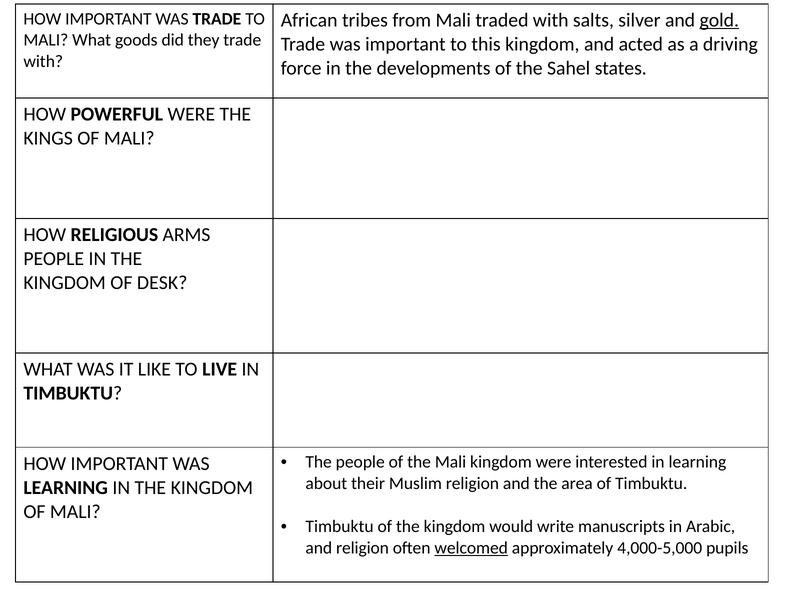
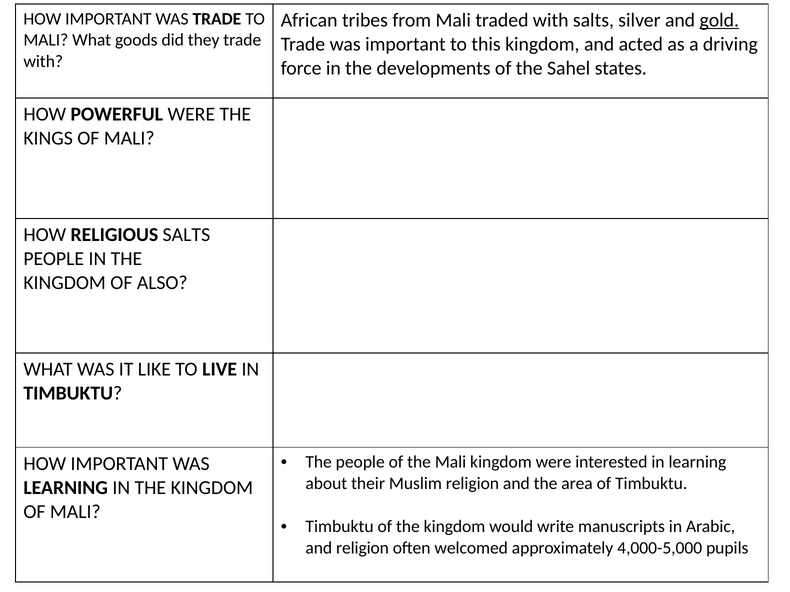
RELIGIOUS ARMS: ARMS -> SALTS
DESK: DESK -> ALSO
welcomed underline: present -> none
